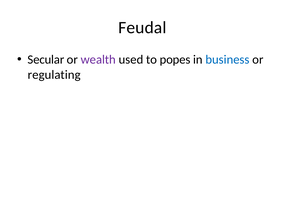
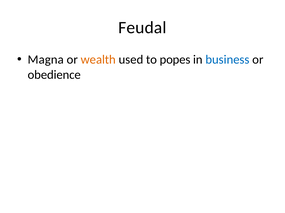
Secular: Secular -> Magna
wealth colour: purple -> orange
regulating: regulating -> obedience
